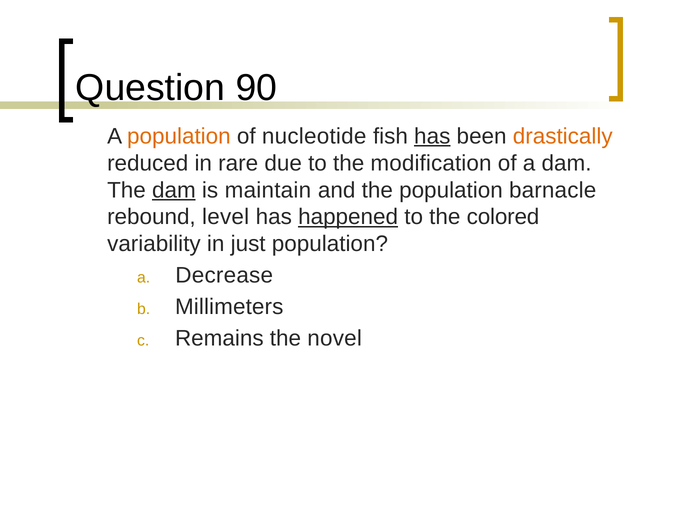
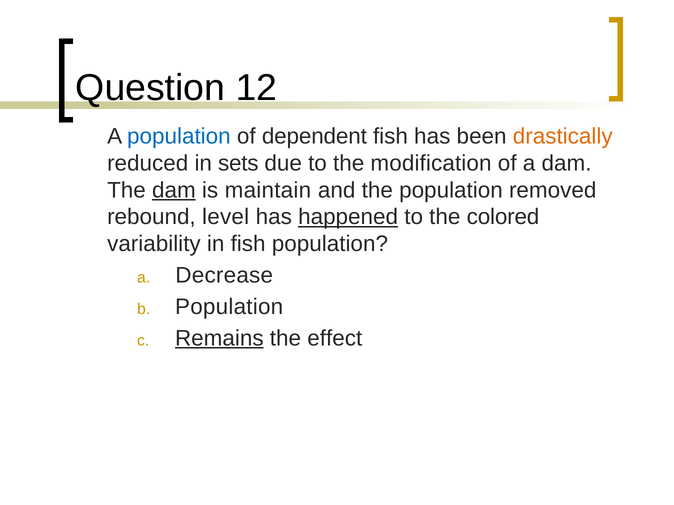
90: 90 -> 12
population at (179, 136) colour: orange -> blue
nucleotide: nucleotide -> dependent
has at (432, 136) underline: present -> none
rare: rare -> sets
barnacle: barnacle -> removed
in just: just -> fish
Millimeters at (229, 307): Millimeters -> Population
Remains underline: none -> present
novel: novel -> effect
